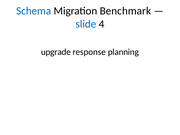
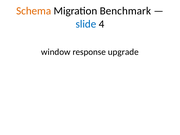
Schema colour: blue -> orange
upgrade: upgrade -> window
planning: planning -> upgrade
